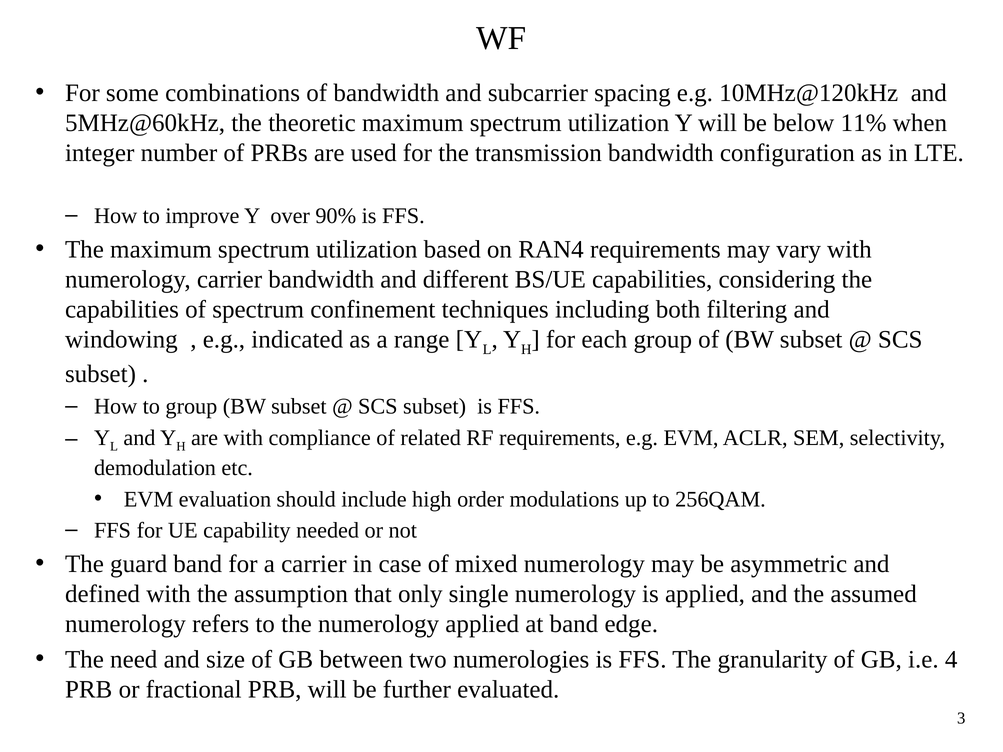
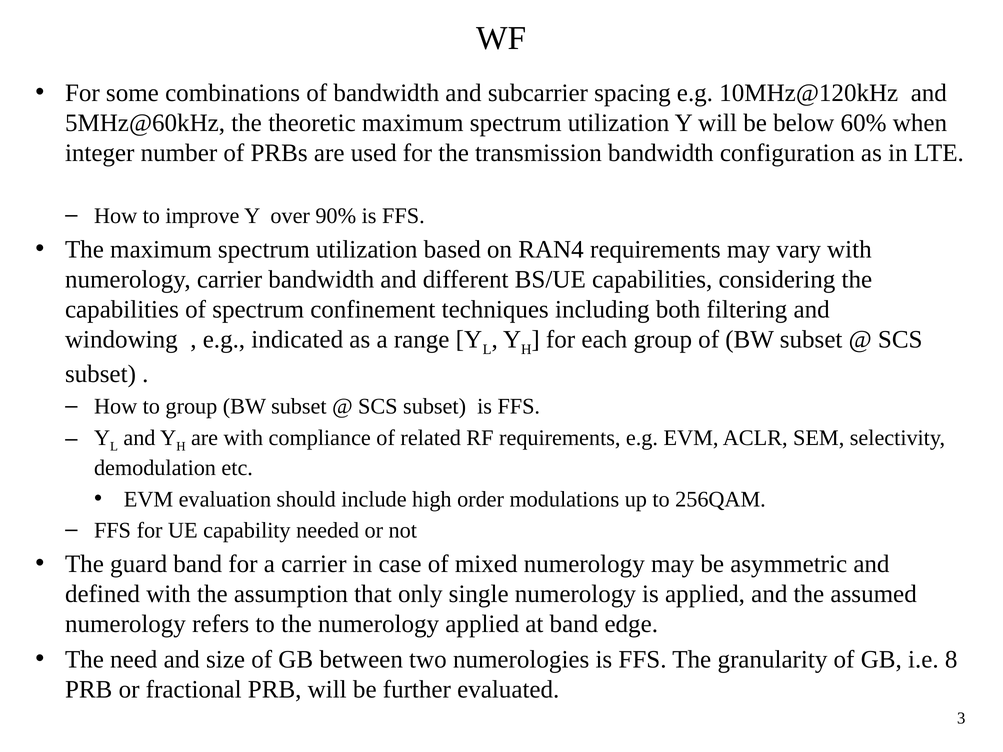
11%: 11% -> 60%
4: 4 -> 8
